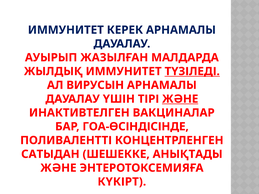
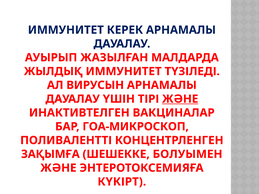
ТҮЗІЛЕДІ underline: present -> none
ГОА-ӨСІНДІСІНДЕ: ГОА-ӨСІНДІСІНДЕ -> ГОА-МИКРОСКОП
САТЫДАН: САТЫДАН -> ЗАҚЫМҒА
АНЫҚТАДЫ: АНЫҚТАДЫ -> БОЛУЫМЕН
